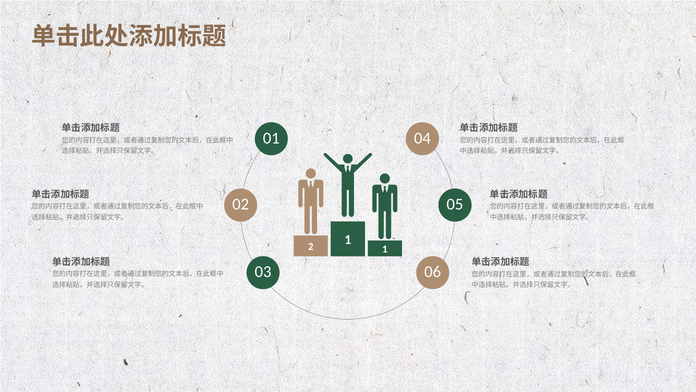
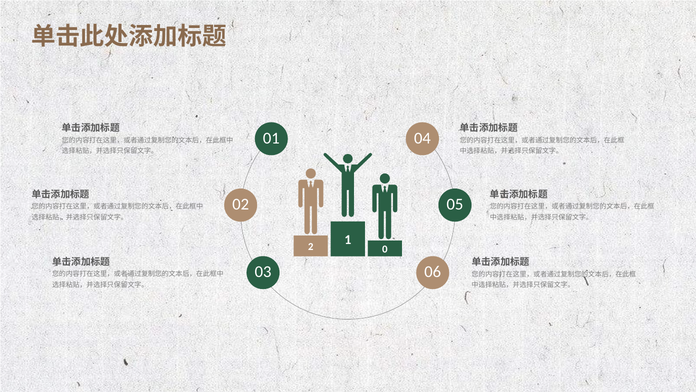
2 1: 1 -> 0
